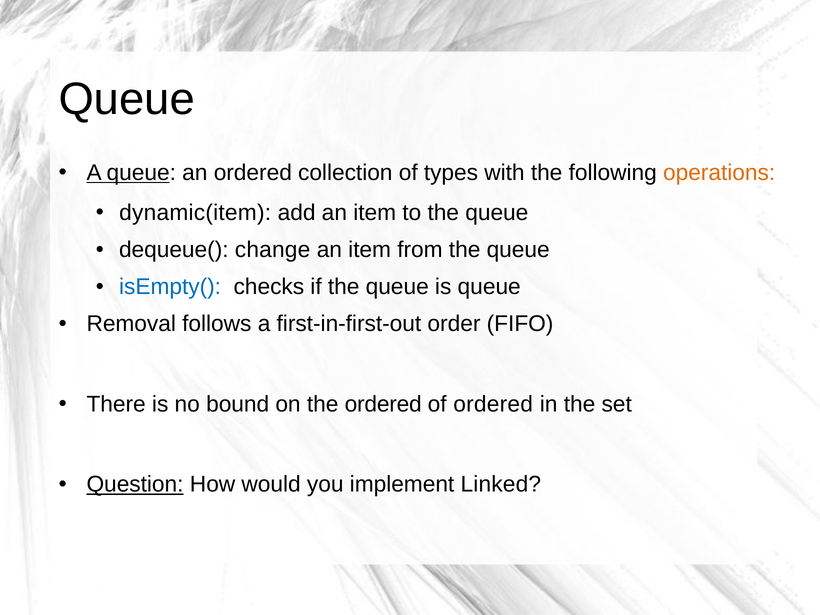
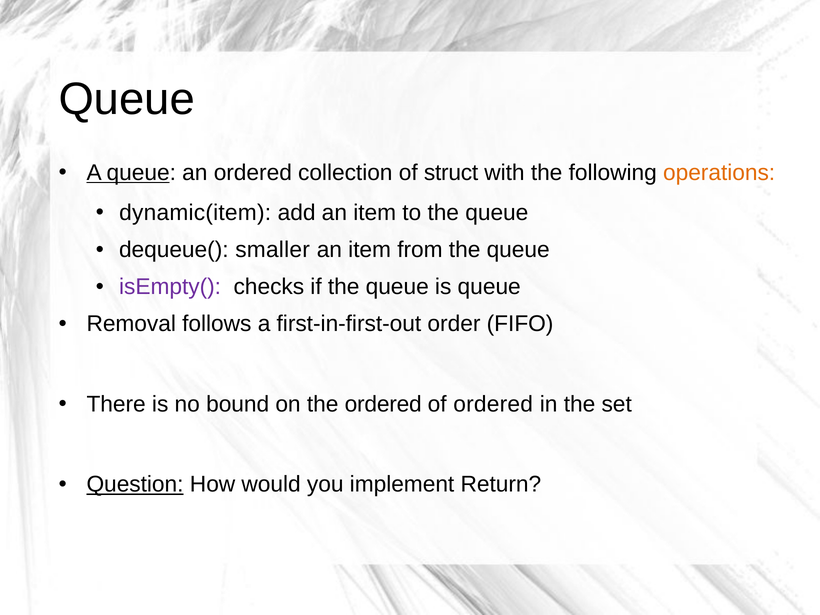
types: types -> struct
change: change -> smaller
isEmpty( colour: blue -> purple
Linked: Linked -> Return
